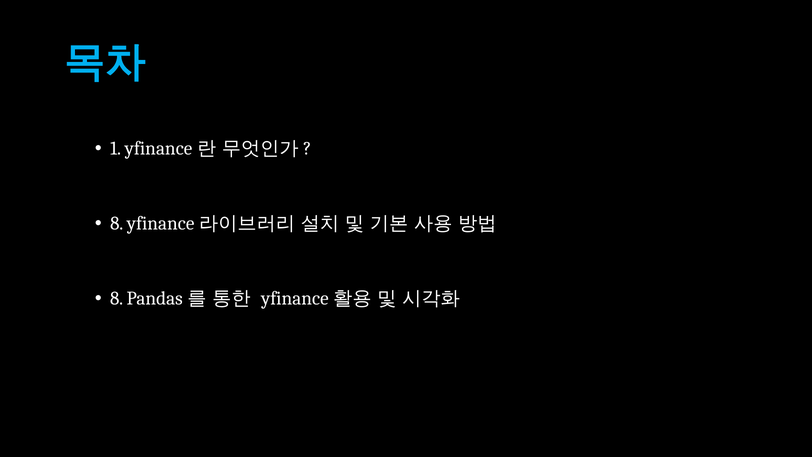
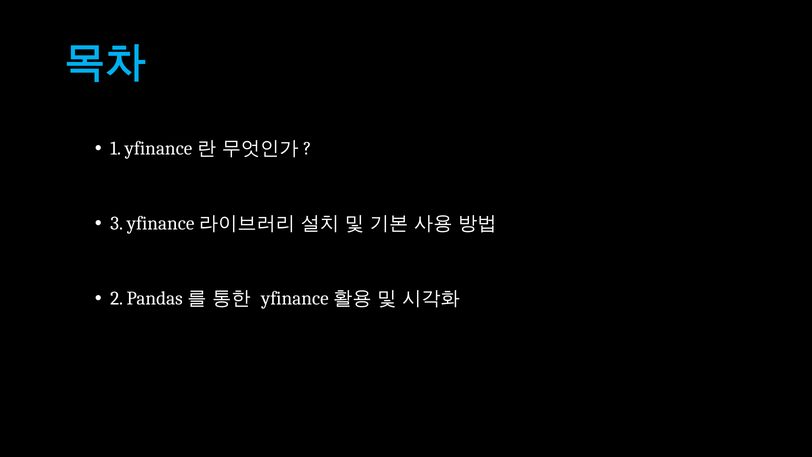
8 at (117, 223): 8 -> 3
8 at (117, 298): 8 -> 2
